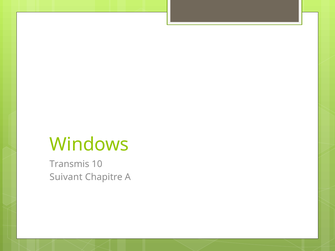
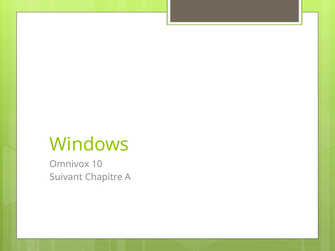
Transmis: Transmis -> Omnivox
